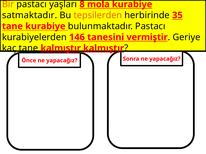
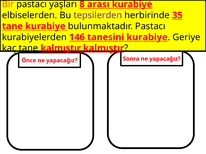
mola: mola -> arası
satmaktadır: satmaktadır -> elbiselerden
tepsilerden colour: orange -> purple
tanesini vermiştir: vermiştir -> kurabiye
